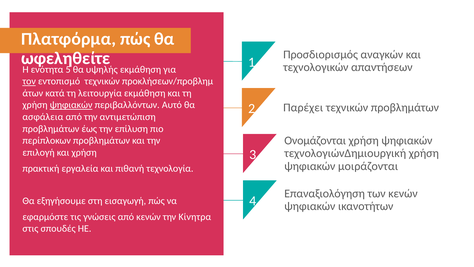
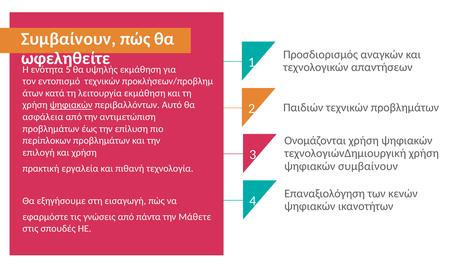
Πλατφόρμα at (69, 39): Πλατφόρμα -> Συμβαίνουν
τον underline: present -> none
Παρέχει: Παρέχει -> Παιδιών
ψηφιακών μοιράζονται: μοιράζονται -> συμβαίνουν
από κενών: κενών -> πάντα
Κίνητρα: Κίνητρα -> Μάθετε
